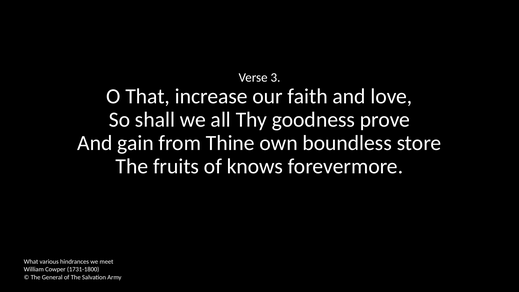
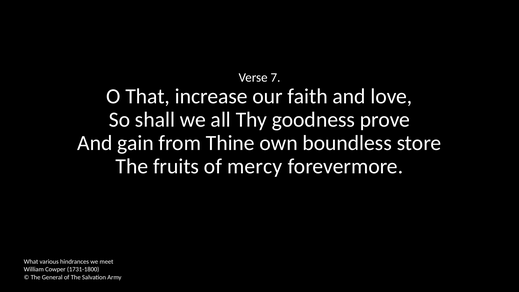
3: 3 -> 7
knows: knows -> mercy
